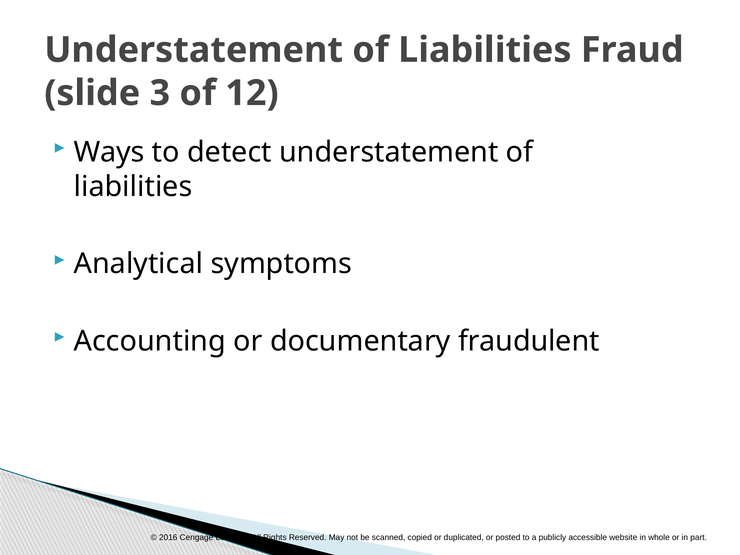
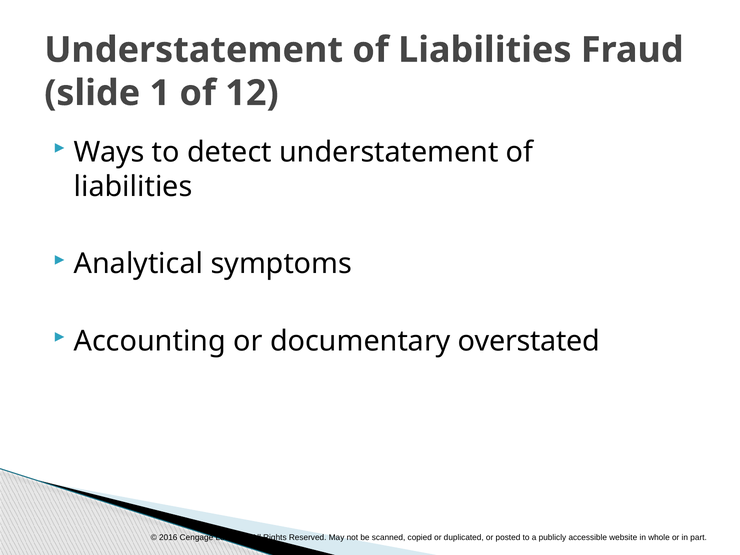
3: 3 -> 1
fraudulent: fraudulent -> overstated
